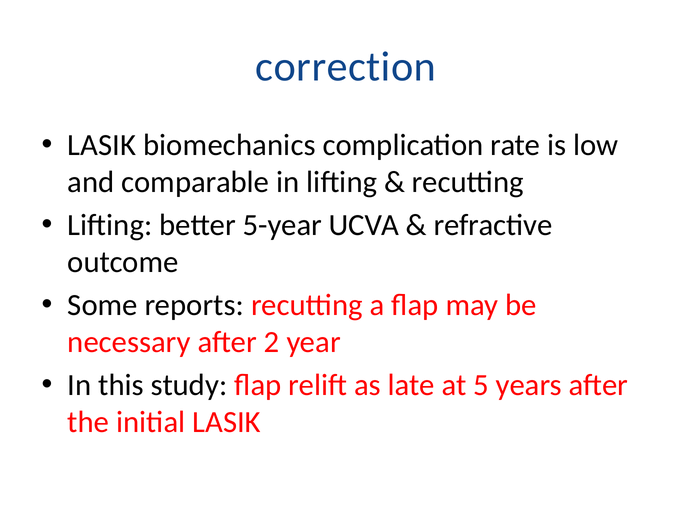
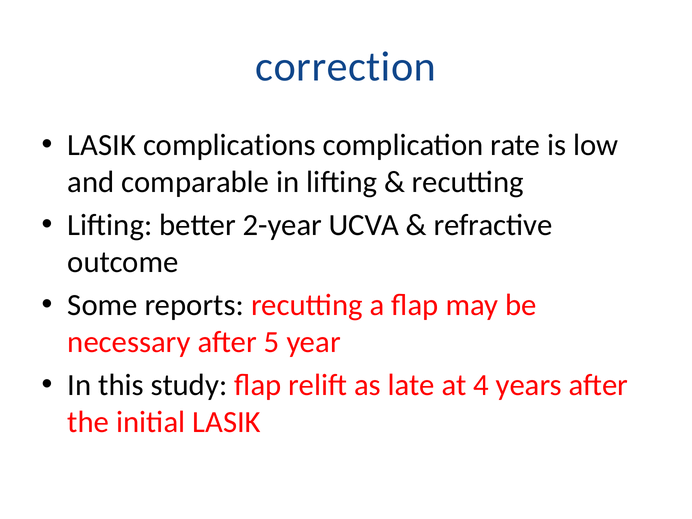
biomechanics: biomechanics -> complications
5-year: 5-year -> 2-year
2: 2 -> 5
5: 5 -> 4
